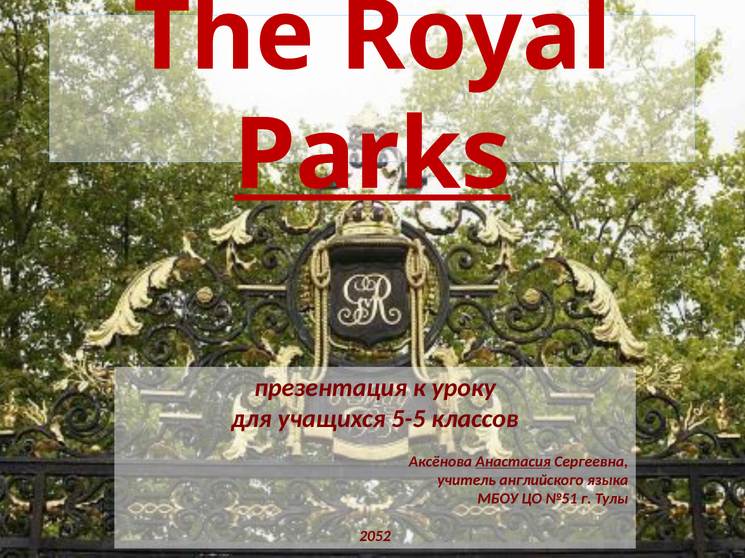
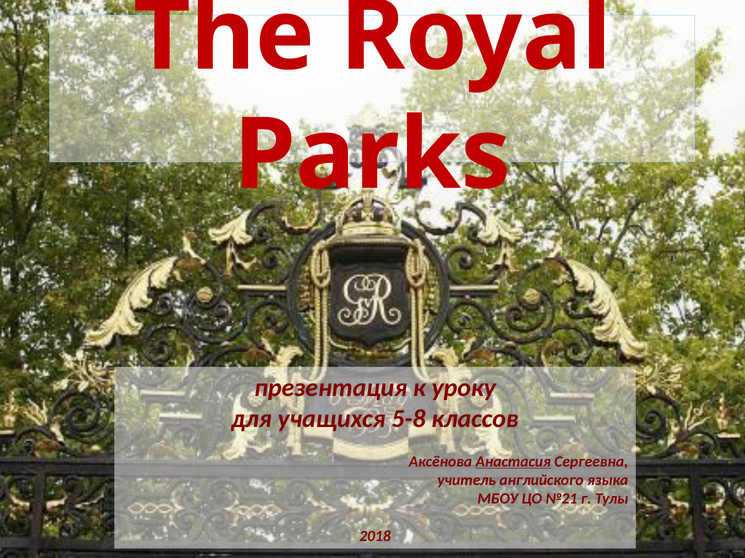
Parks underline: present -> none
5-5: 5-5 -> 5-8
№51: №51 -> №21
2052: 2052 -> 2018
